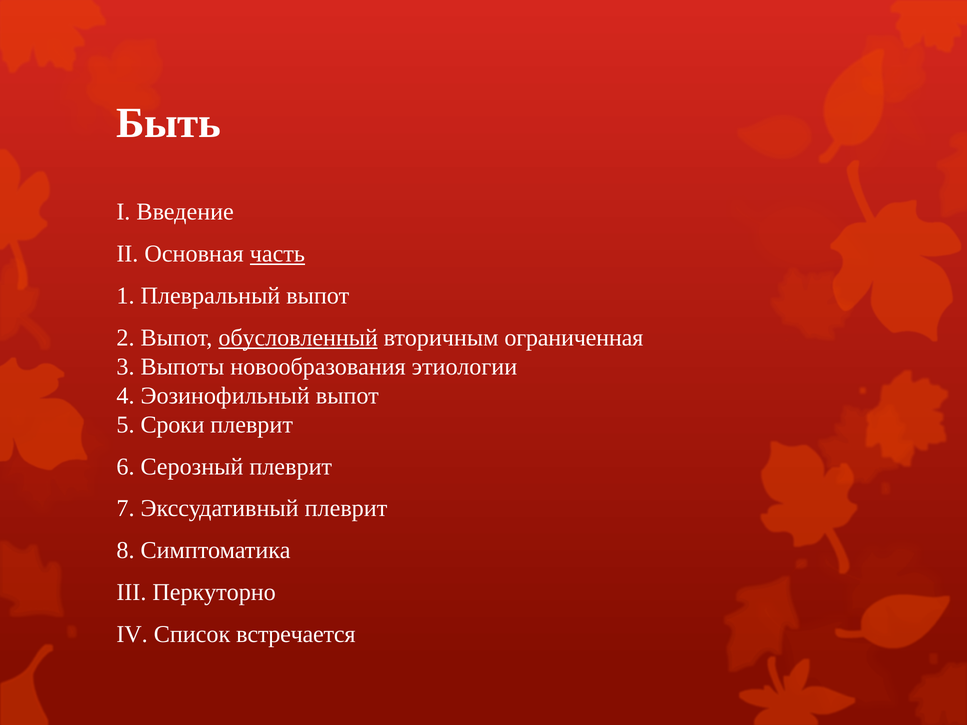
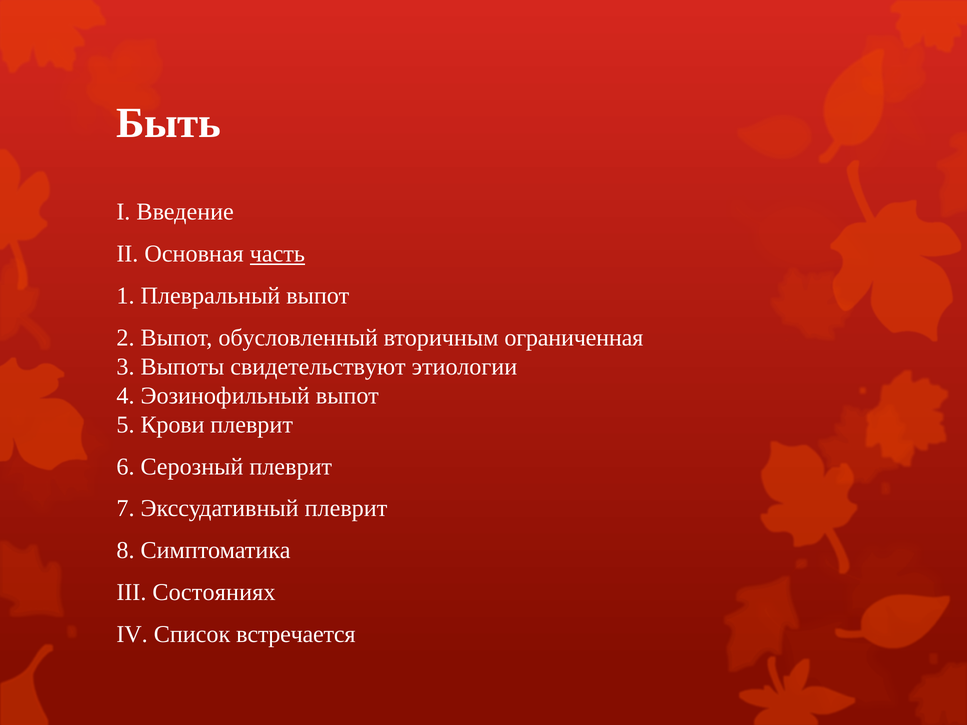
обусловленный underline: present -> none
новообразования: новообразования -> свидетельствуют
Сроки: Сроки -> Крови
Перкуторно: Перкуторно -> Состояниях
